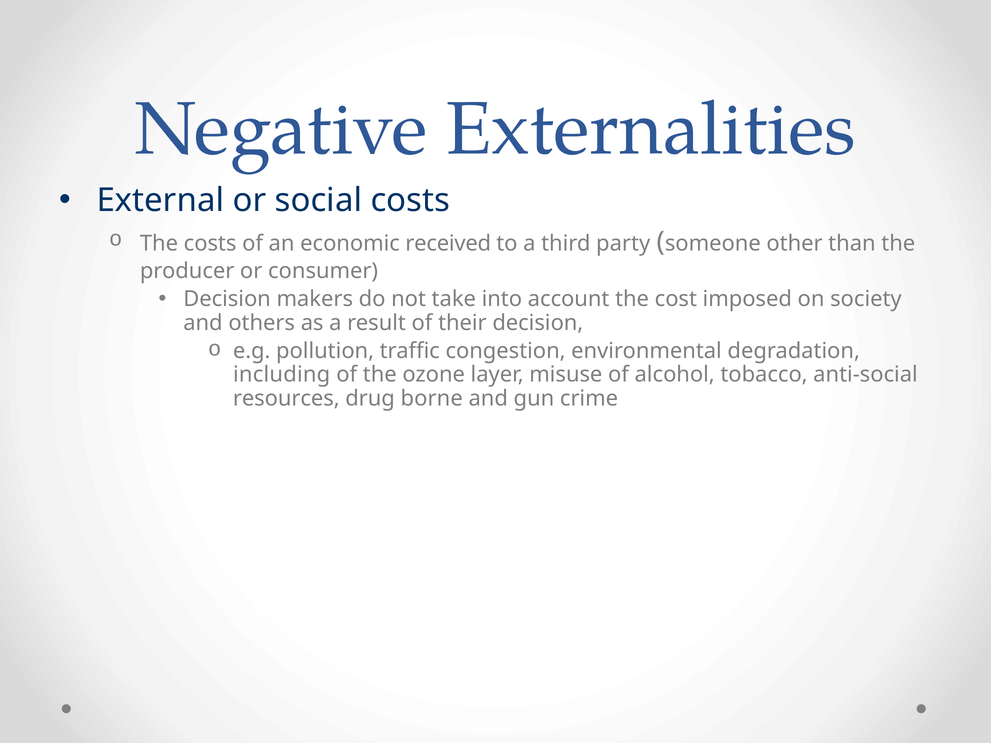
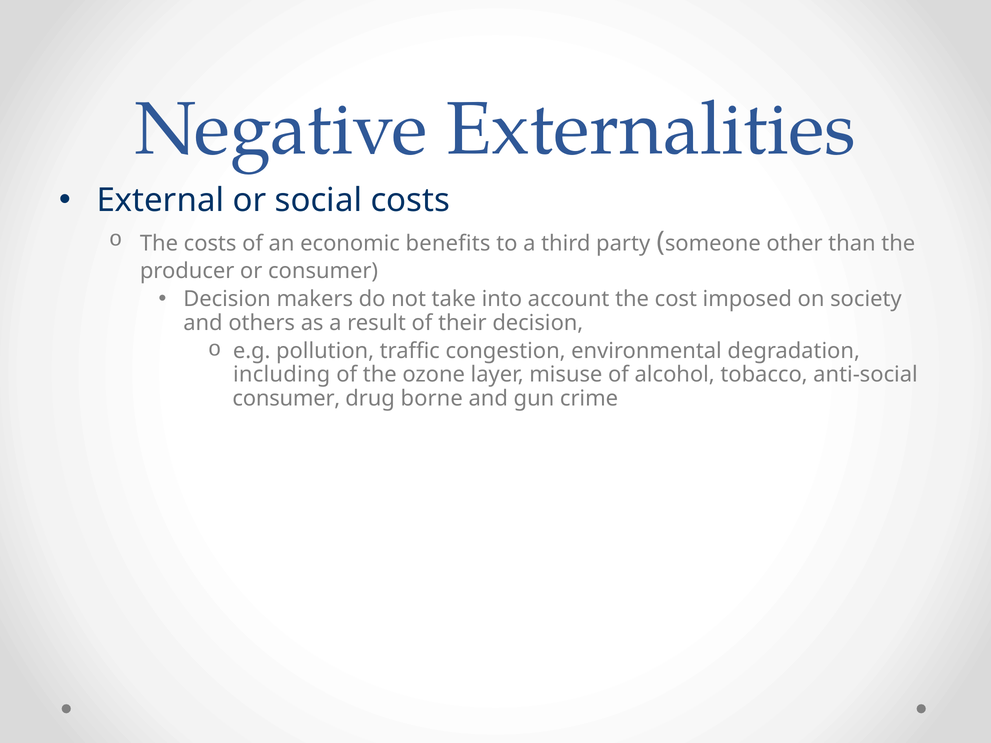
received: received -> benefits
resources at (286, 399): resources -> consumer
